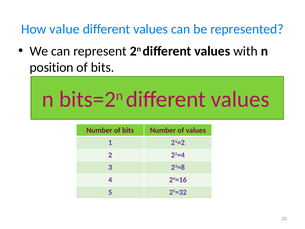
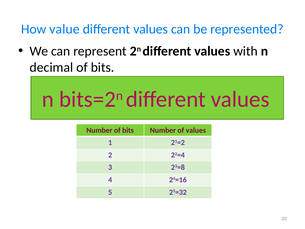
position: position -> decimal
